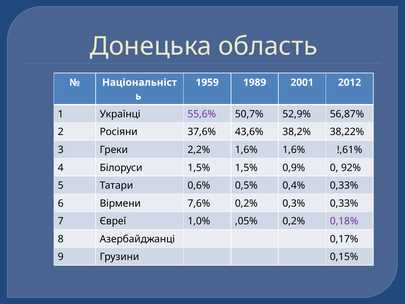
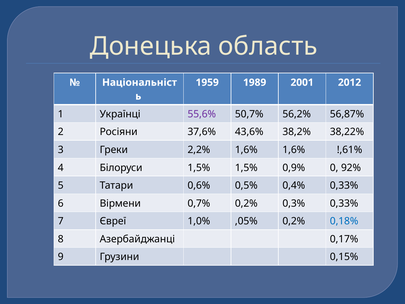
52,9%: 52,9% -> 56,2%
7,6%: 7,6% -> 0,7%
0,18% colour: purple -> blue
